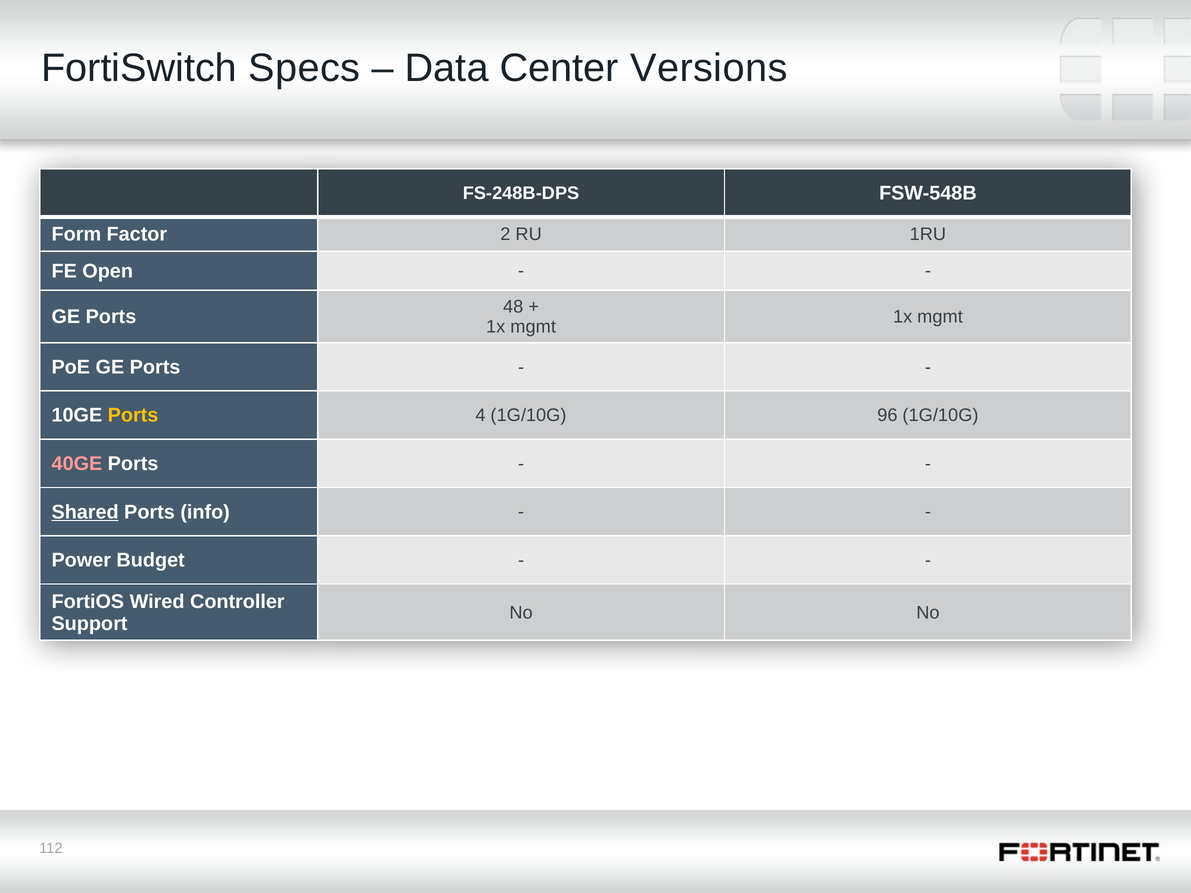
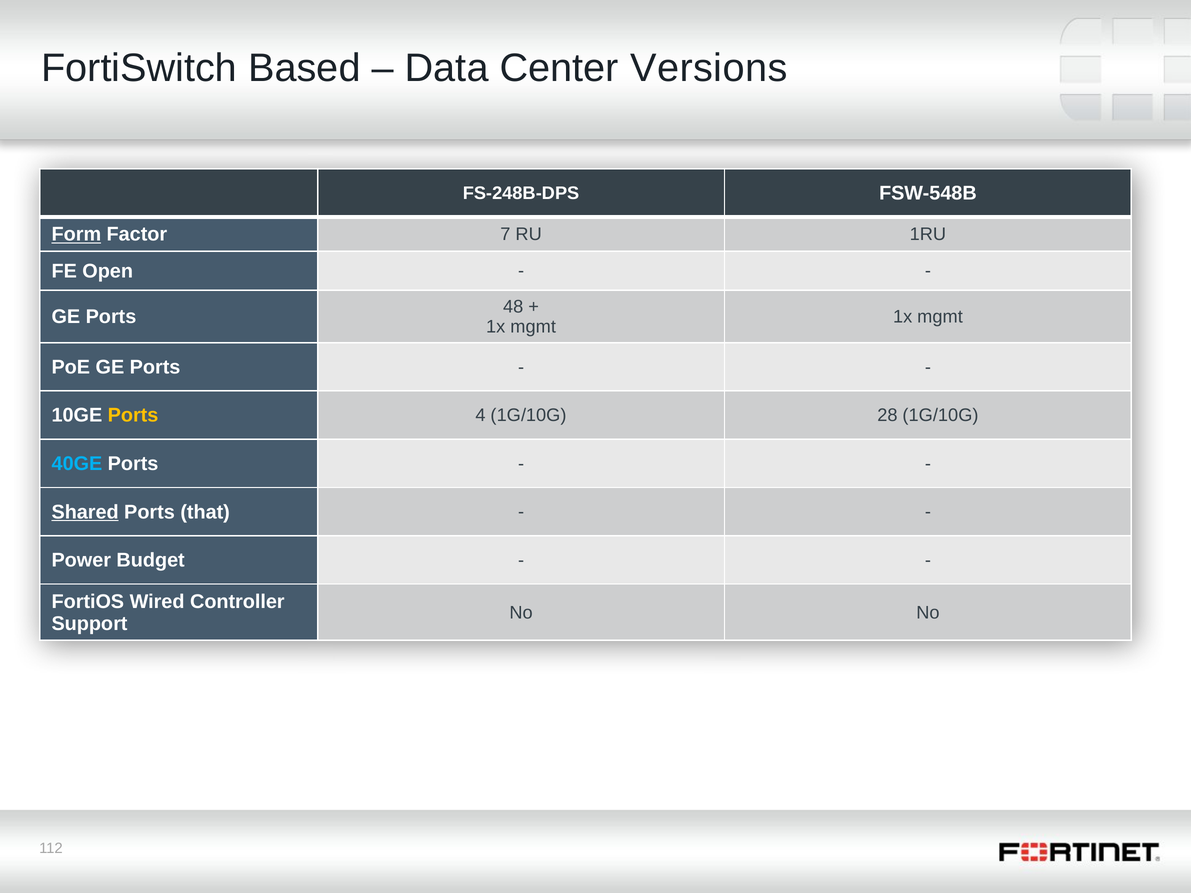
Specs: Specs -> Based
Form underline: none -> present
2: 2 -> 7
96: 96 -> 28
40GE colour: pink -> light blue
info: info -> that
